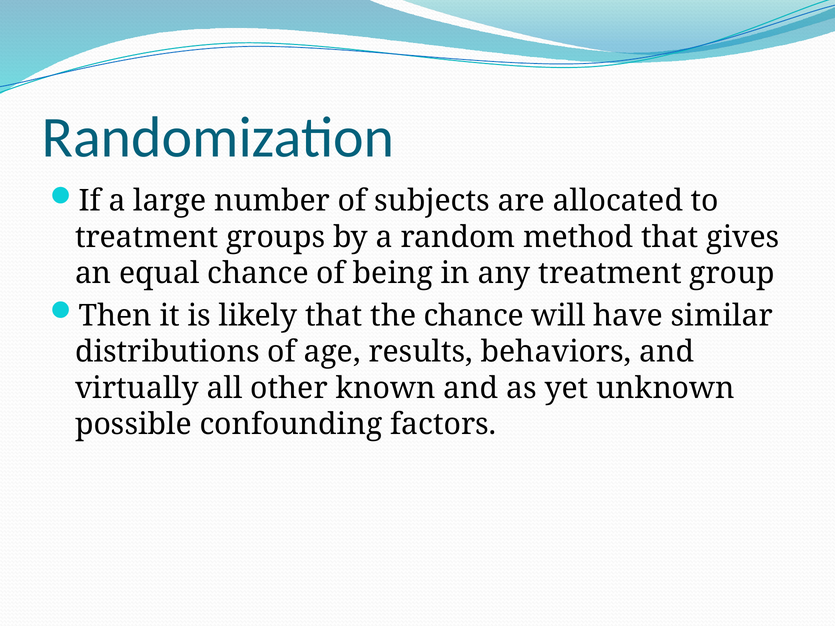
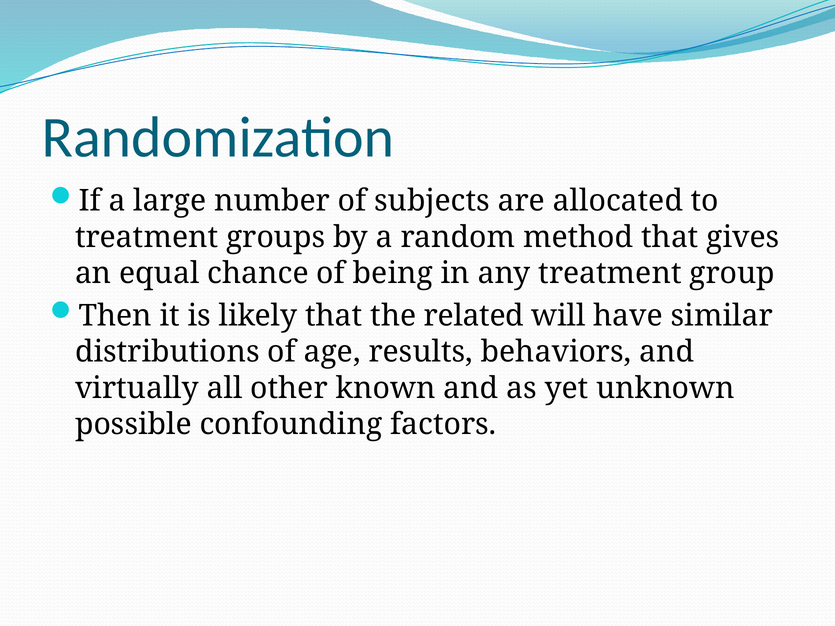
the chance: chance -> related
